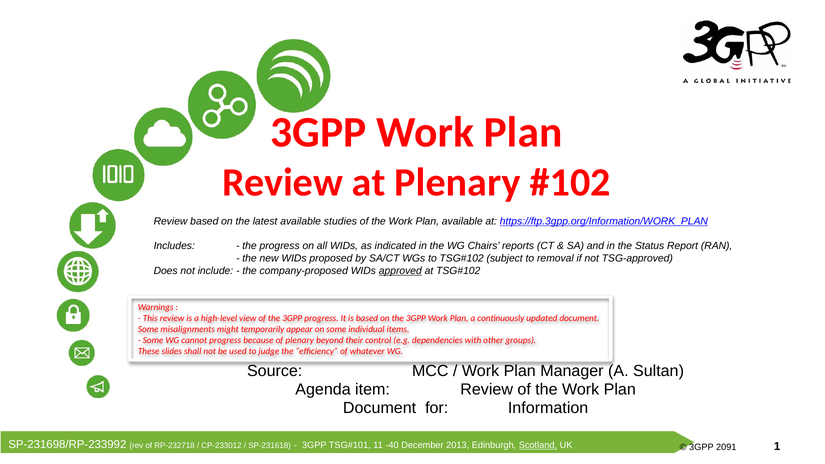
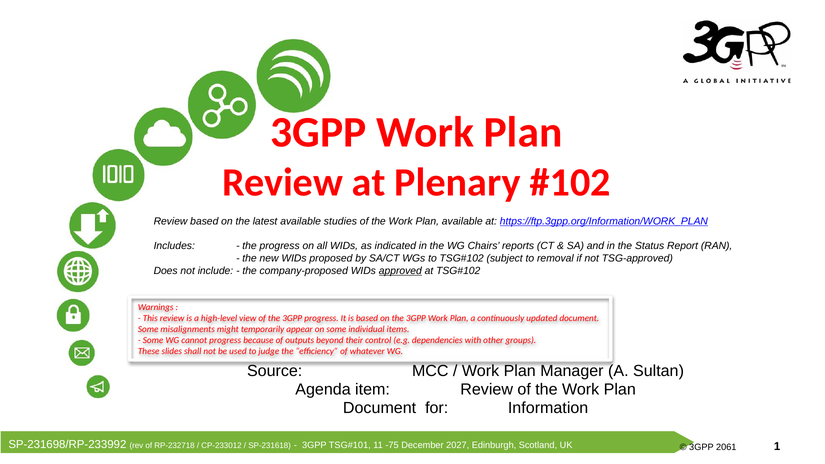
of plenary: plenary -> outputs
-40: -40 -> -75
2013: 2013 -> 2027
Scotland underline: present -> none
2091: 2091 -> 2061
